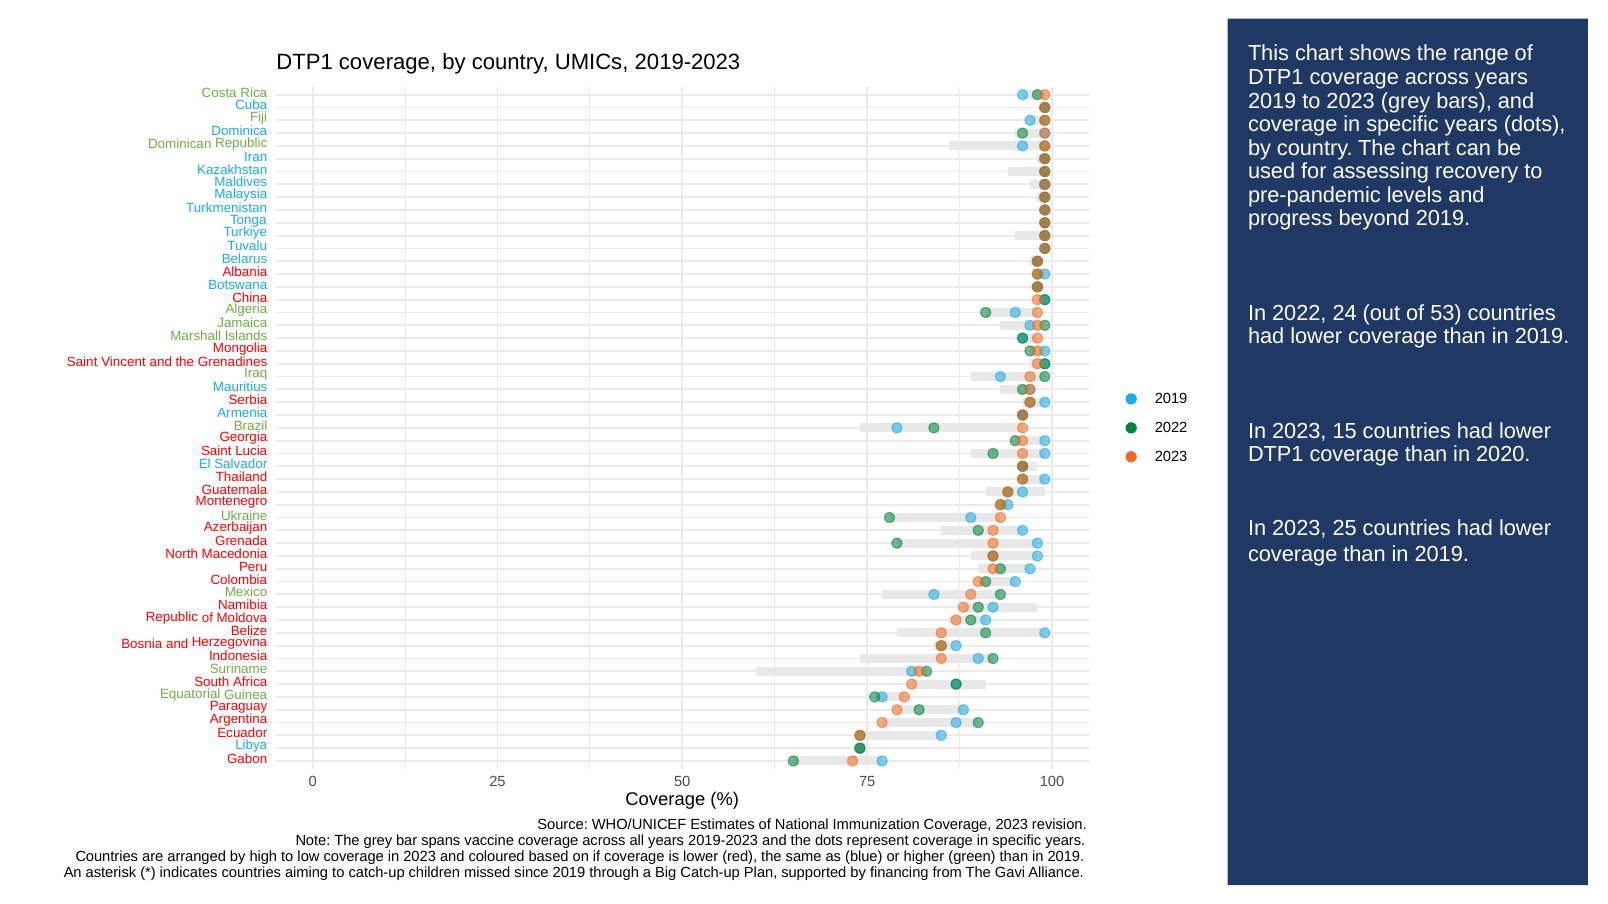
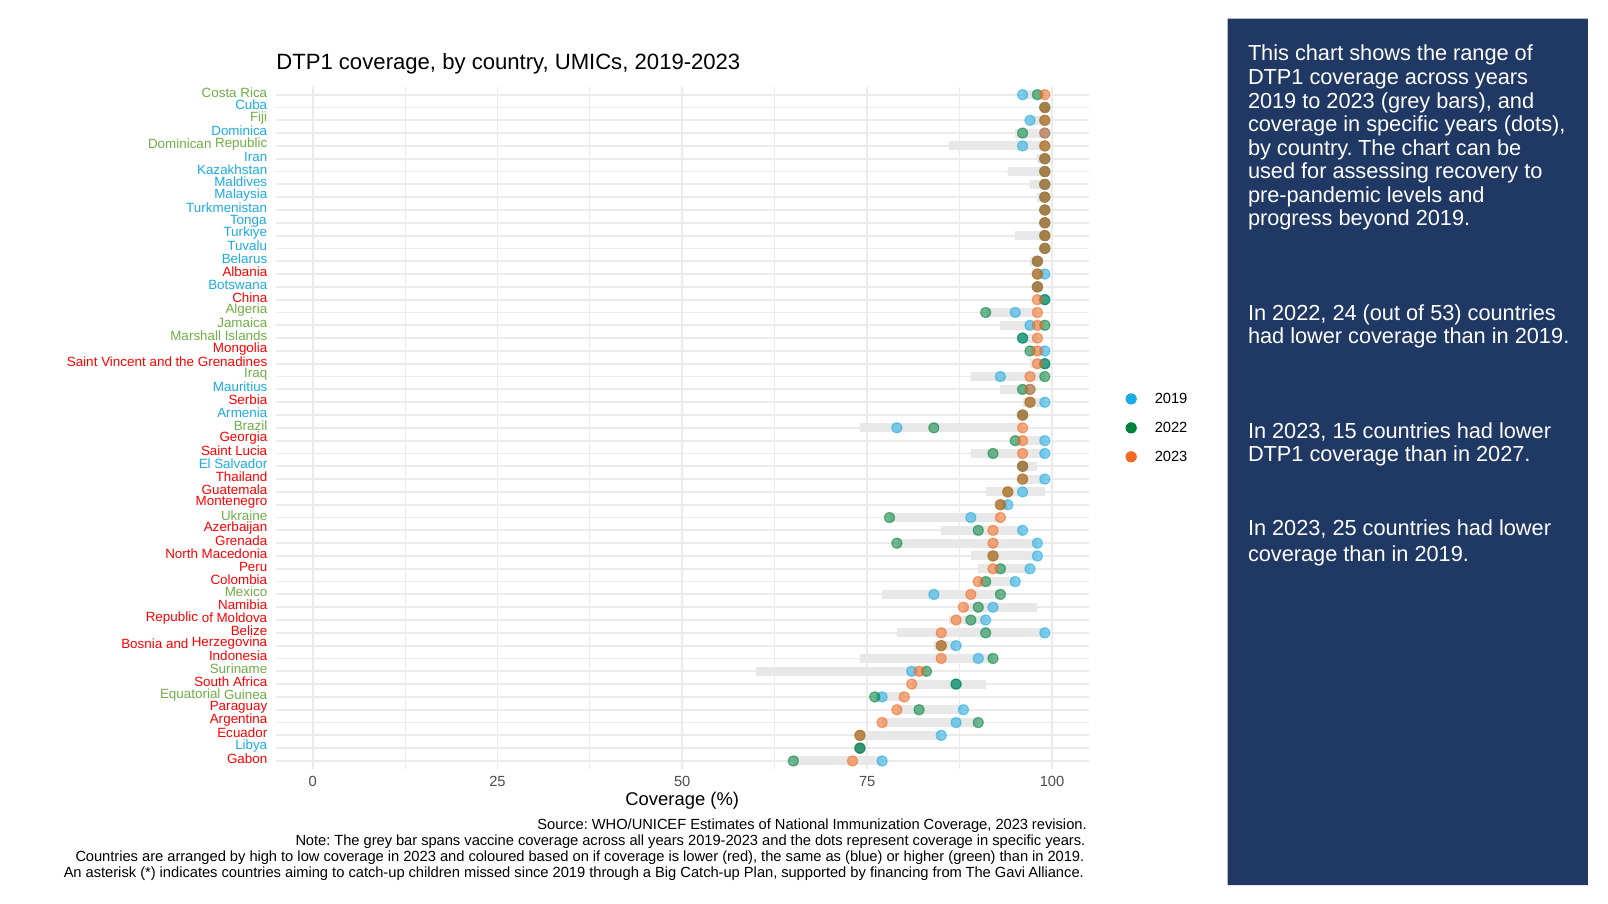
2020: 2020 -> 2027
